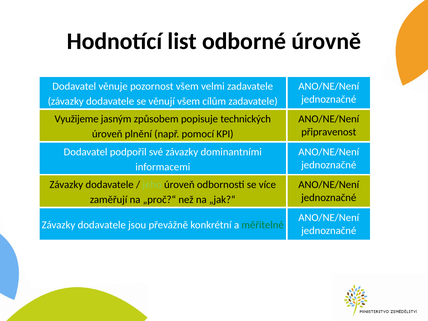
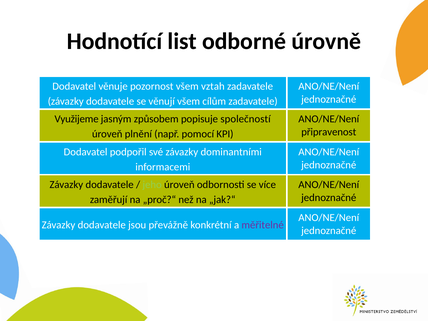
velmi: velmi -> vztah
technických: technických -> společností
měřitelné colour: green -> purple
